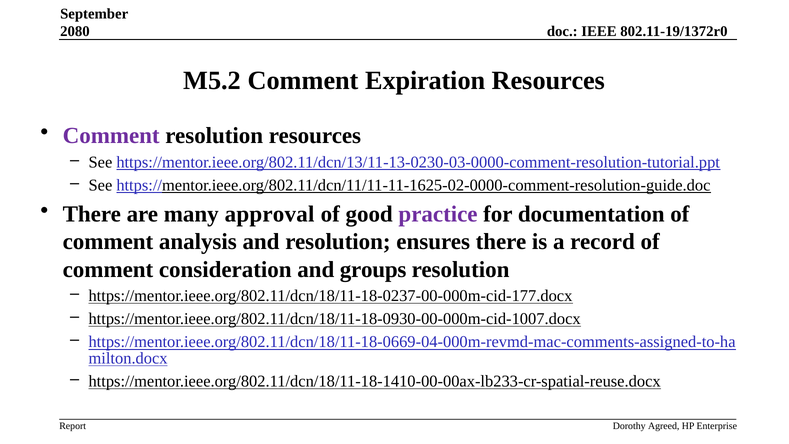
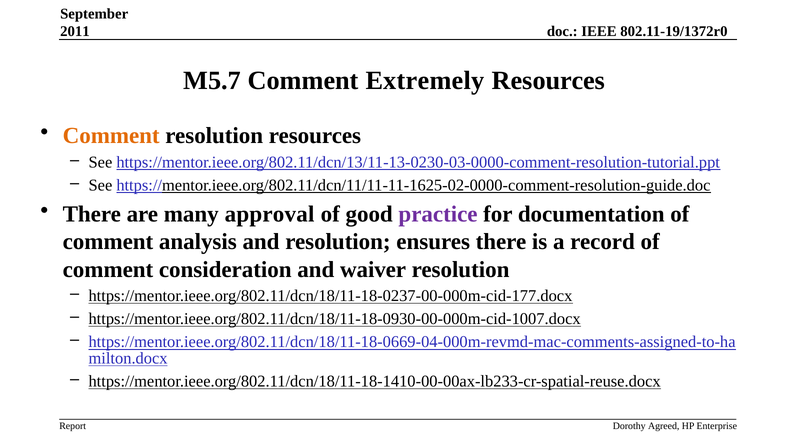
2080: 2080 -> 2011
M5.2: M5.2 -> M5.7
Expiration: Expiration -> Extremely
Comment at (111, 136) colour: purple -> orange
groups: groups -> waiver
